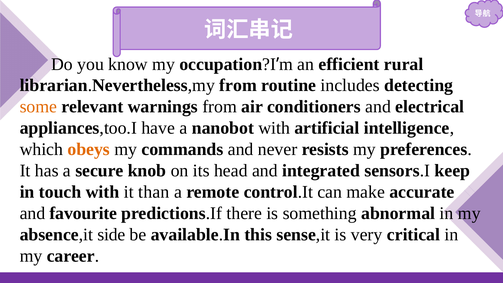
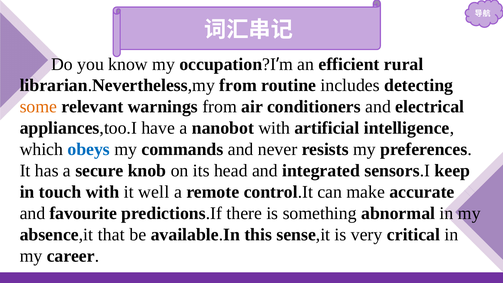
obeys colour: orange -> blue
than: than -> well
side: side -> that
